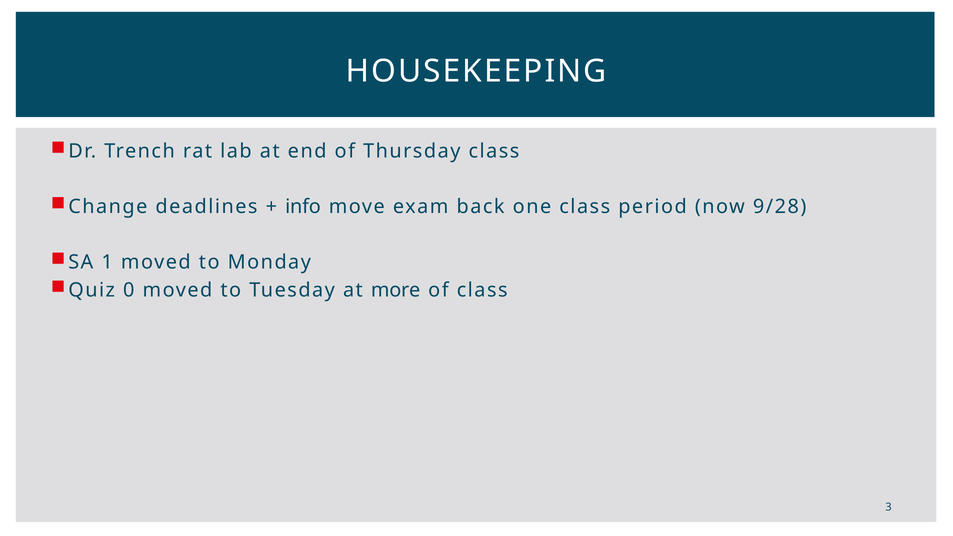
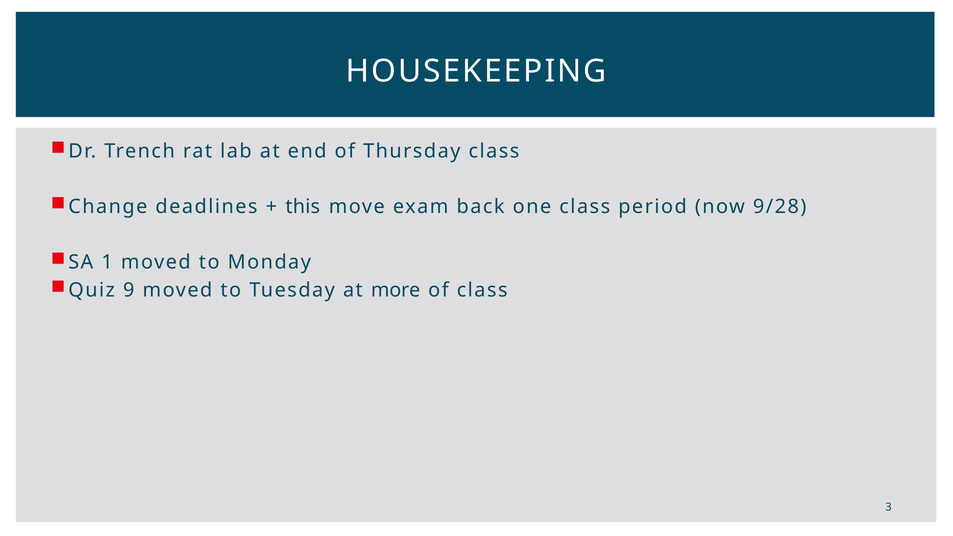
info: info -> this
0: 0 -> 9
